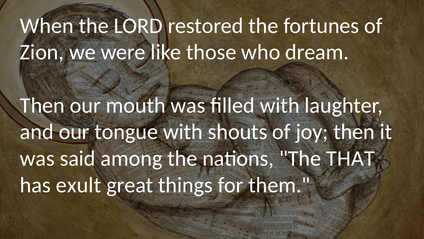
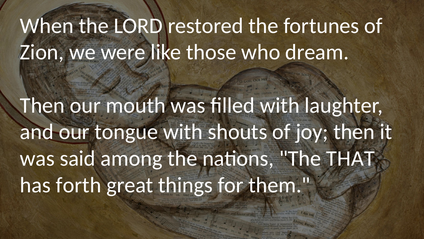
exult: exult -> forth
